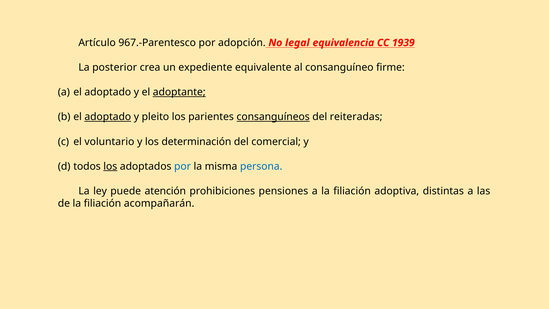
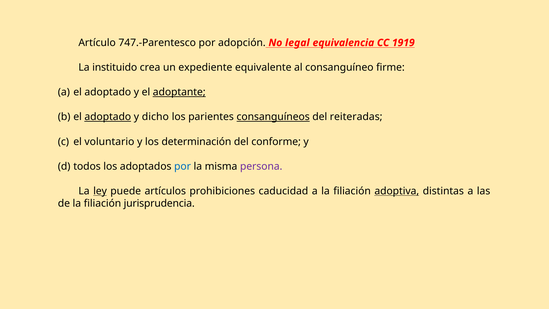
967.-Parentesco: 967.-Parentesco -> 747.-Parentesco
1939: 1939 -> 1919
posterior: posterior -> instituido
pleito: pleito -> dicho
comercial: comercial -> conforme
los at (110, 166) underline: present -> none
persona colour: blue -> purple
ley underline: none -> present
atención: atención -> artículos
pensiones: pensiones -> caducidad
adoptiva underline: none -> present
acompañarán: acompañarán -> jurisprudencia
